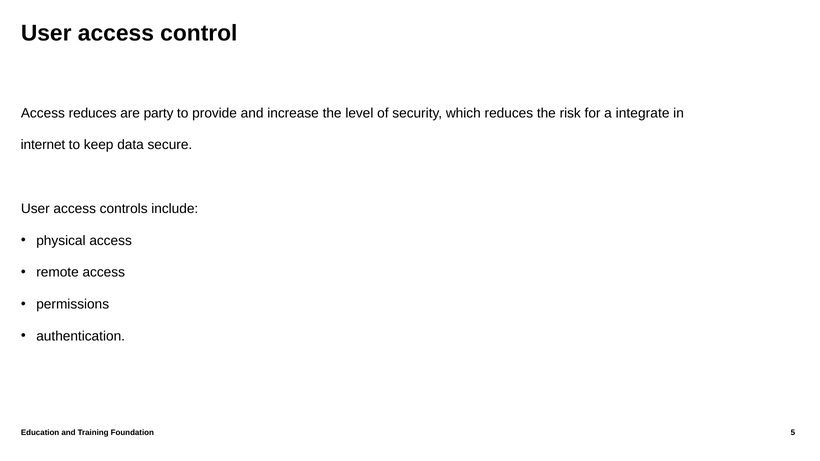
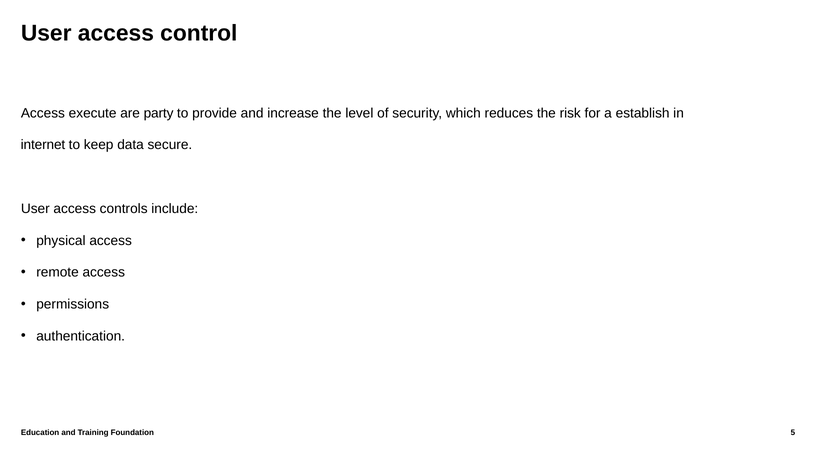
Access reduces: reduces -> execute
integrate: integrate -> establish
